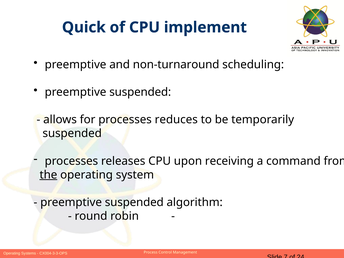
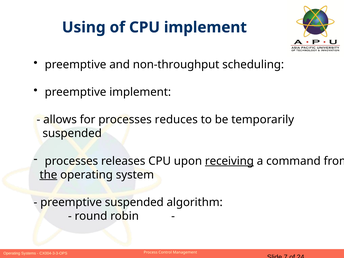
Quick: Quick -> Using
non-turnaround: non-turnaround -> non-throughput
suspended at (140, 92): suspended -> implement
receiving underline: none -> present
